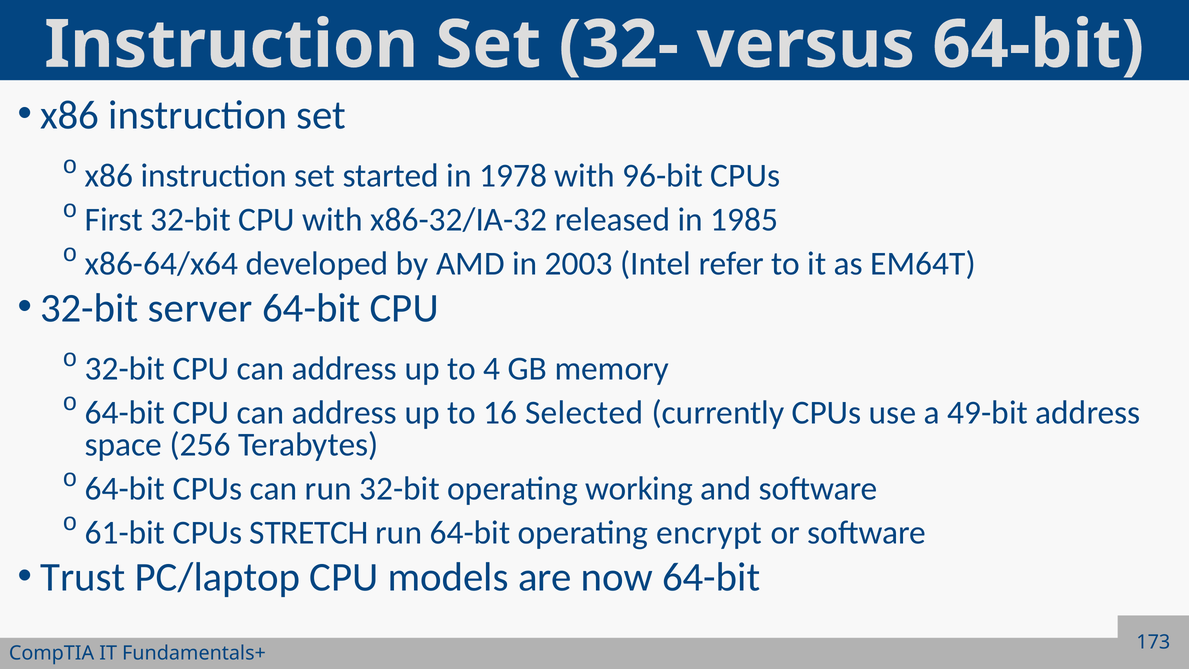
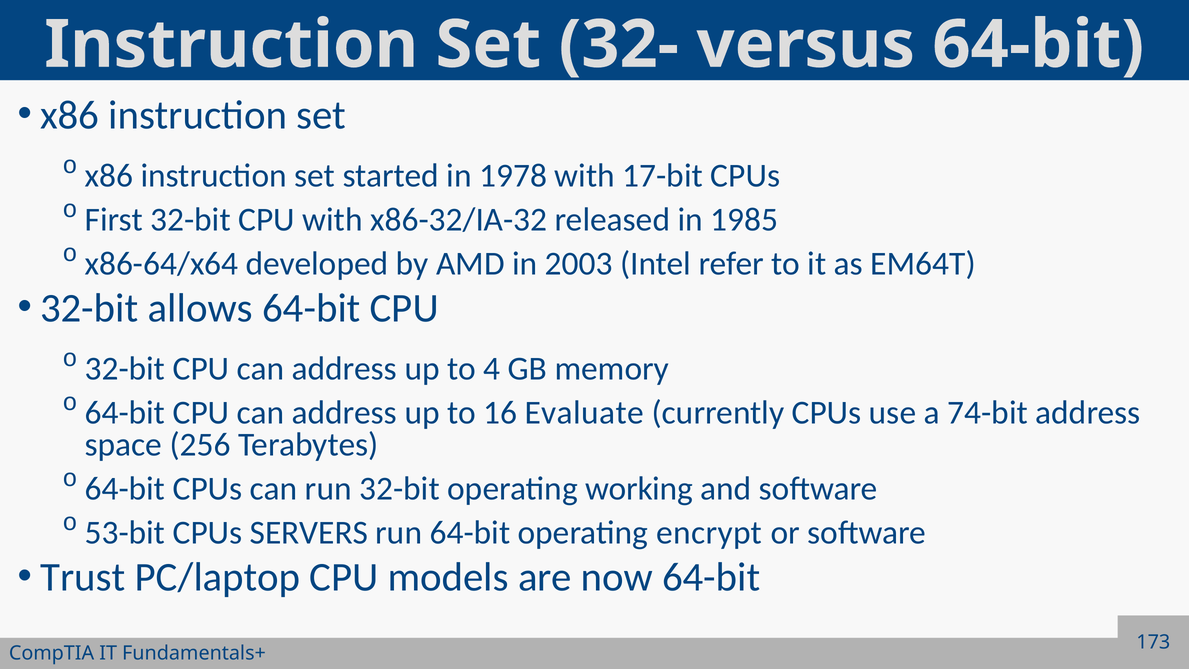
96-bit: 96-bit -> 17-bit
server: server -> allows
Selected: Selected -> Evaluate
49-bit: 49-bit -> 74-bit
61-bit: 61-bit -> 53-bit
STRETCH: STRETCH -> SERVERS
